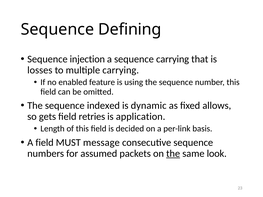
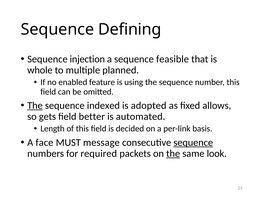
sequence carrying: carrying -> feasible
losses: losses -> whole
multiple carrying: carrying -> planned
The at (35, 106) underline: none -> present
dynamic: dynamic -> adopted
retries: retries -> better
application: application -> automated
A field: field -> face
sequence at (193, 143) underline: none -> present
assumed: assumed -> required
